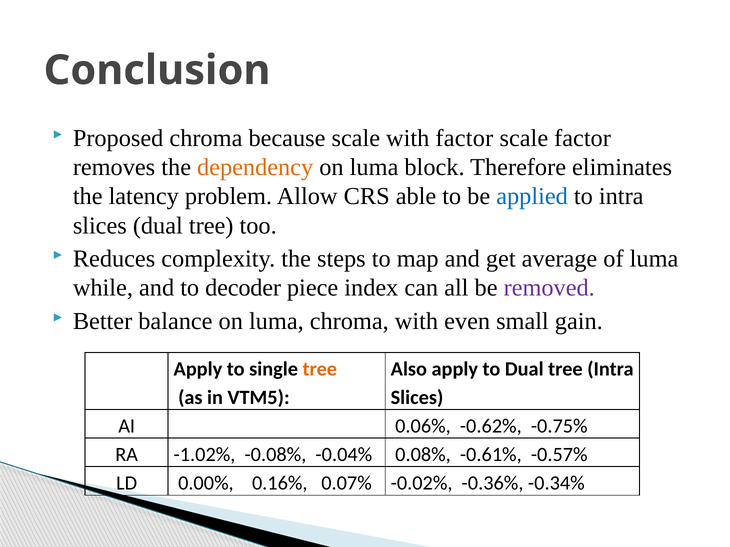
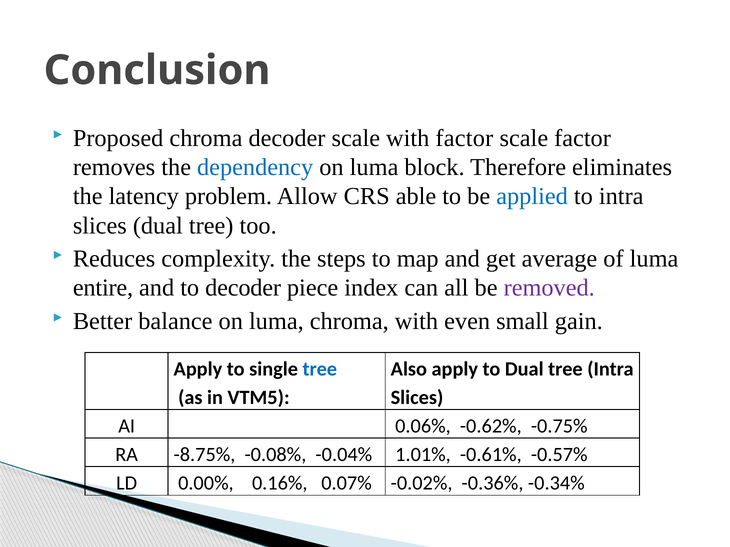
chroma because: because -> decoder
dependency colour: orange -> blue
while: while -> entire
tree at (320, 369) colour: orange -> blue
-1.02%: -1.02% -> -8.75%
0.08%: 0.08% -> 1.01%
